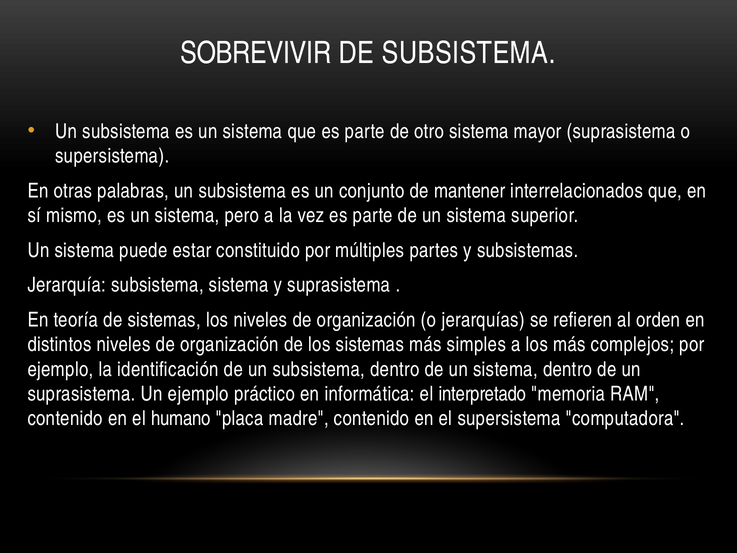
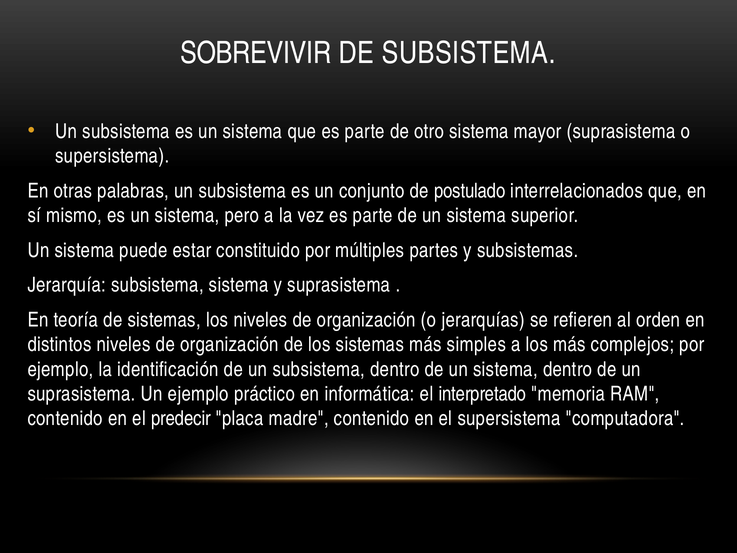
mantener: mantener -> postulado
humano: humano -> predecir
